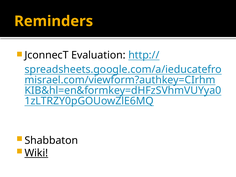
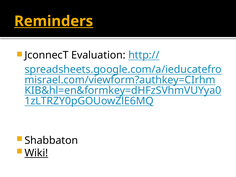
Reminders underline: none -> present
